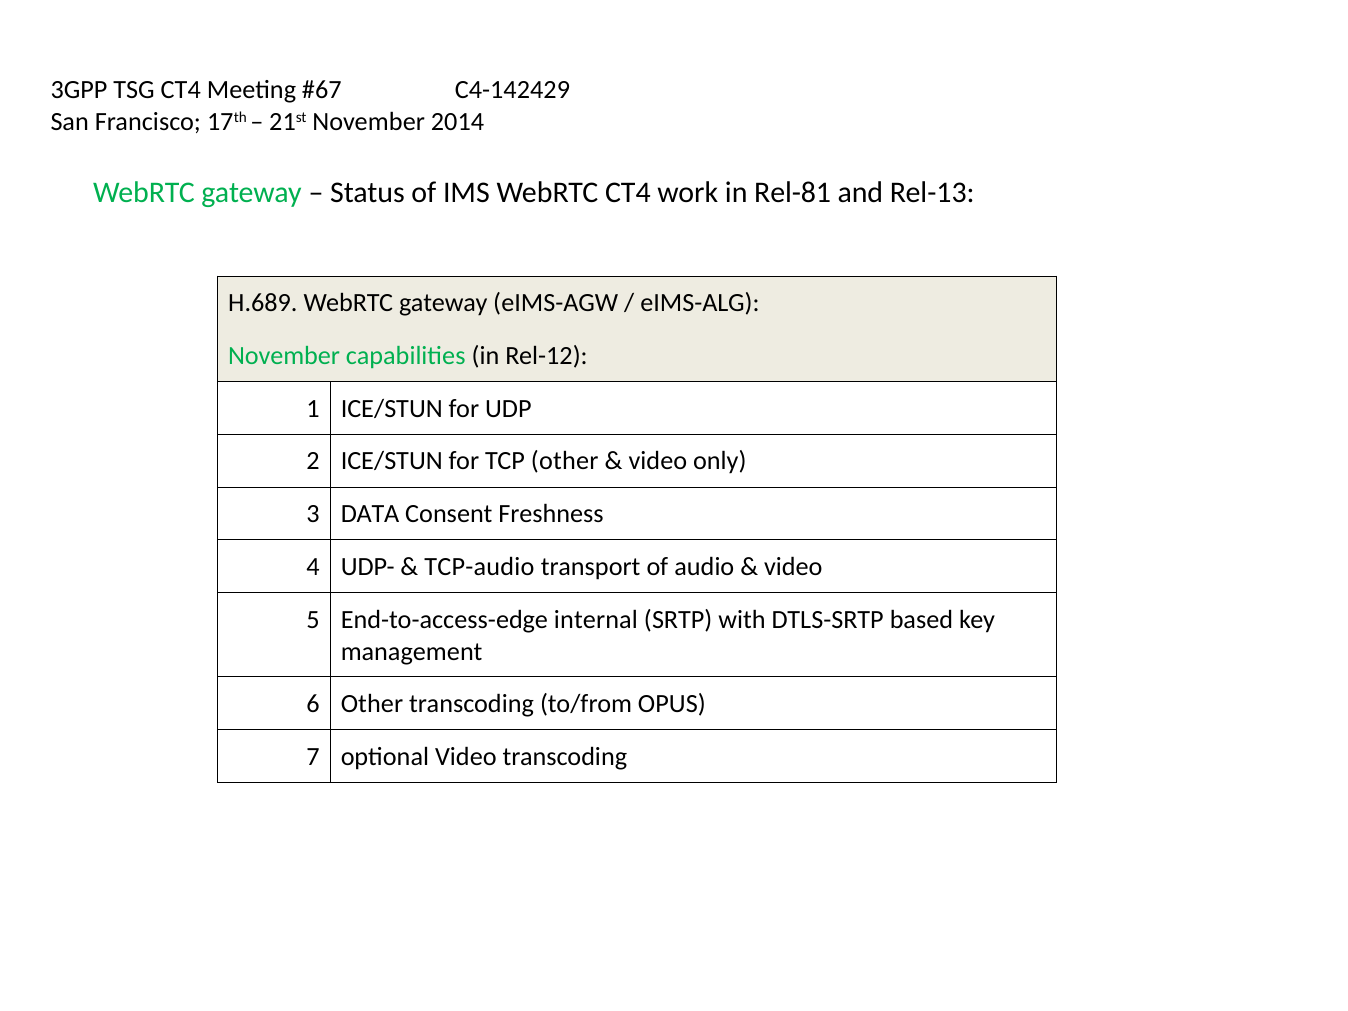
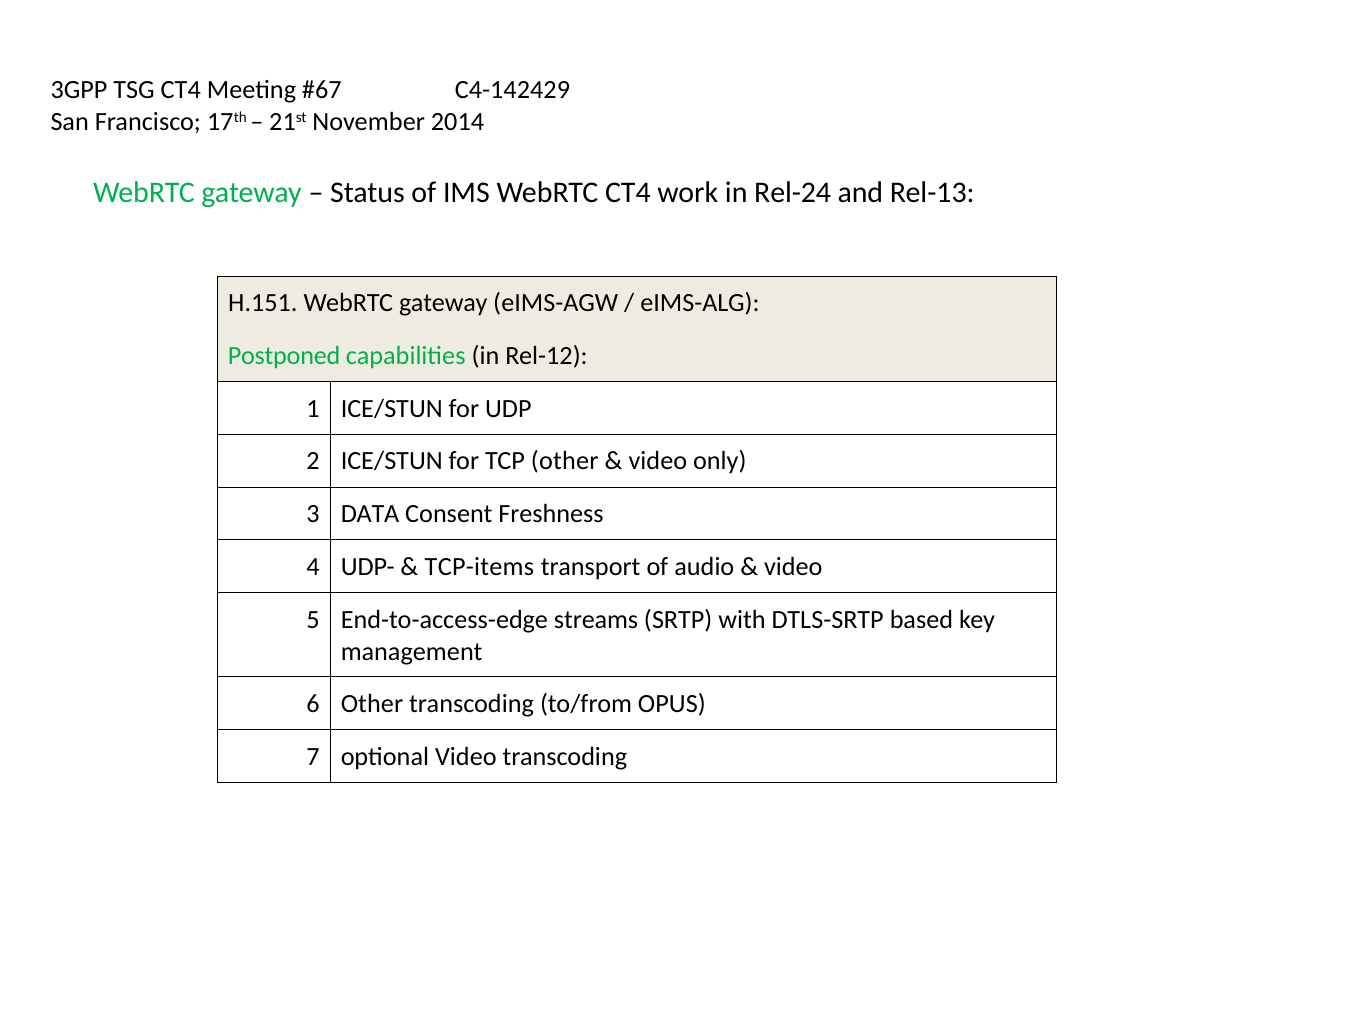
Rel-81: Rel-81 -> Rel-24
H.689: H.689 -> H.151
November at (284, 356): November -> Postponed
TCP-audio: TCP-audio -> TCP-items
internal: internal -> streams
